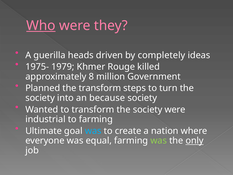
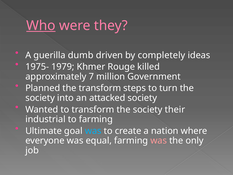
heads: heads -> dumb
8: 8 -> 7
because: because -> attacked
society were: were -> their
was at (159, 140) colour: light green -> pink
only underline: present -> none
